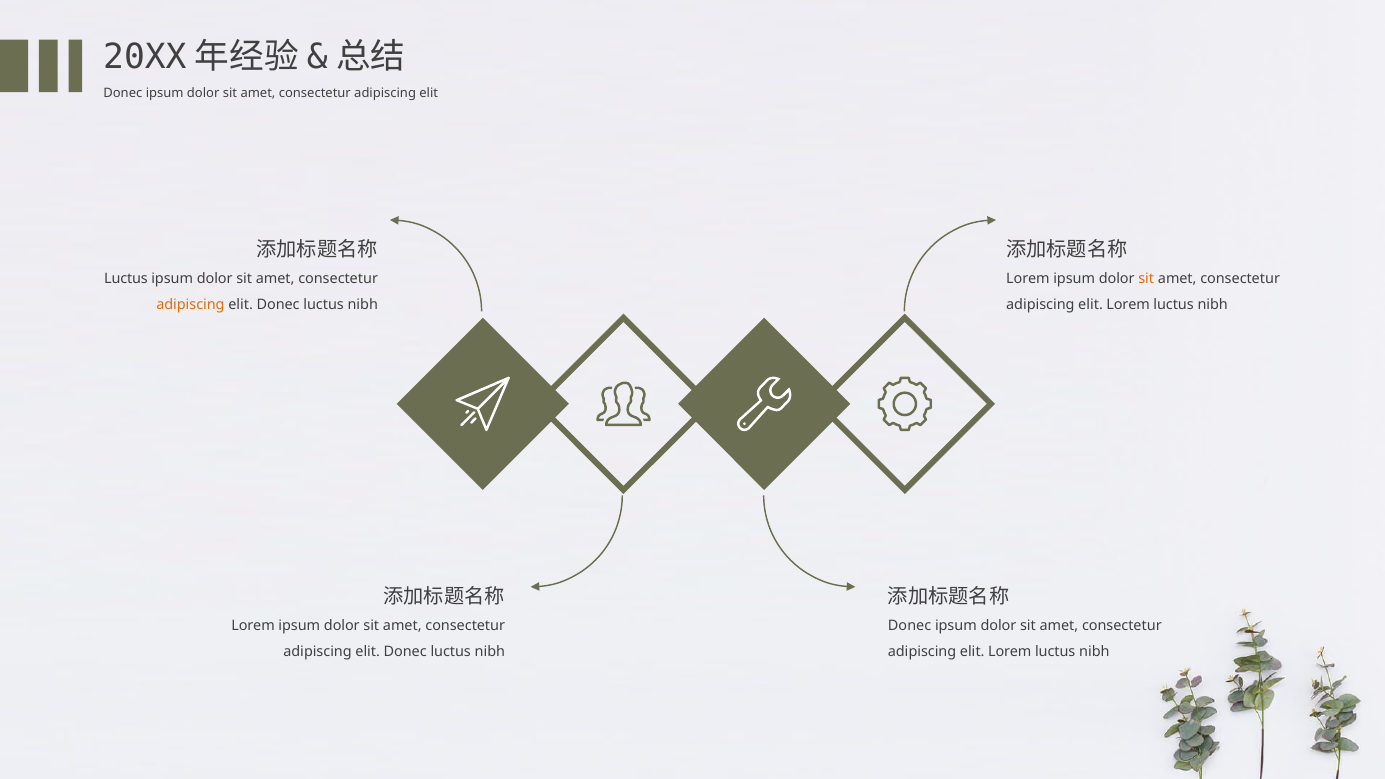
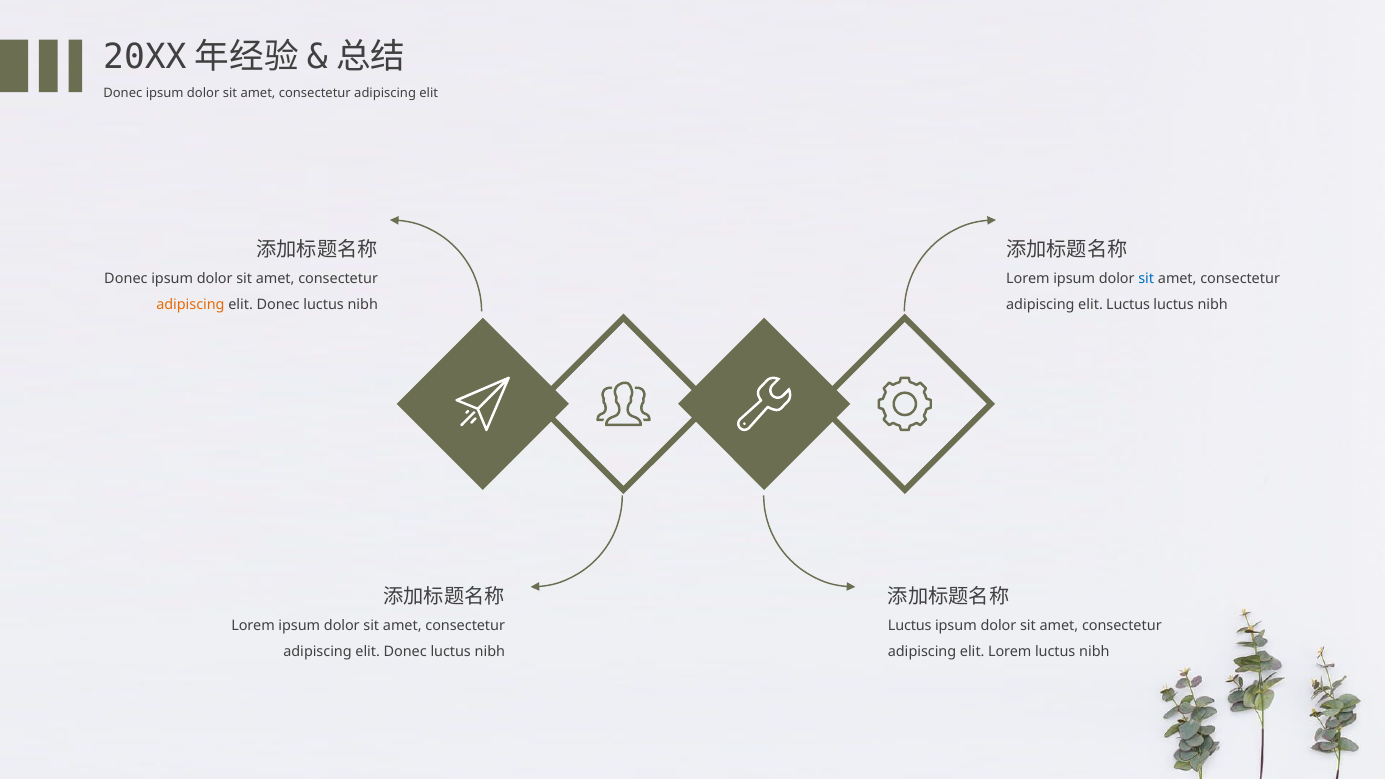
Luctus at (126, 279): Luctus -> Donec
sit at (1146, 279) colour: orange -> blue
Lorem at (1128, 305): Lorem -> Luctus
Donec at (910, 626): Donec -> Luctus
